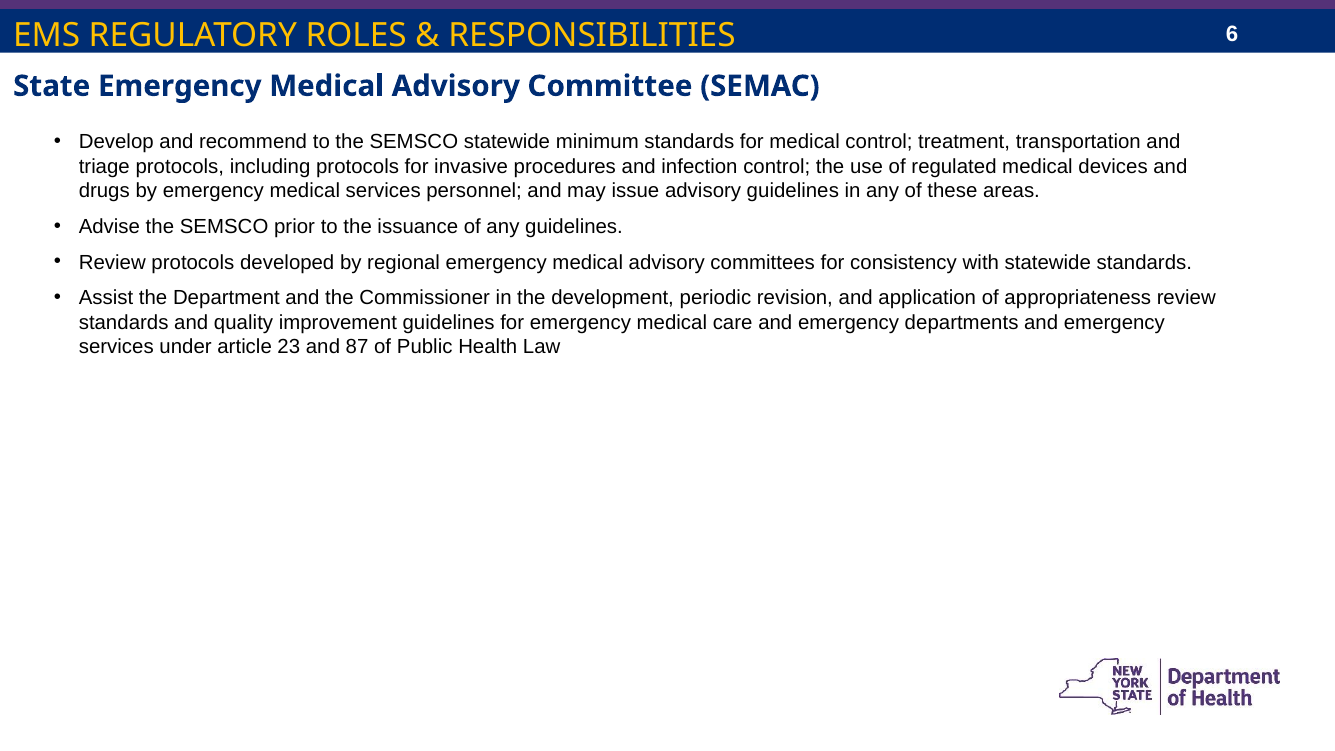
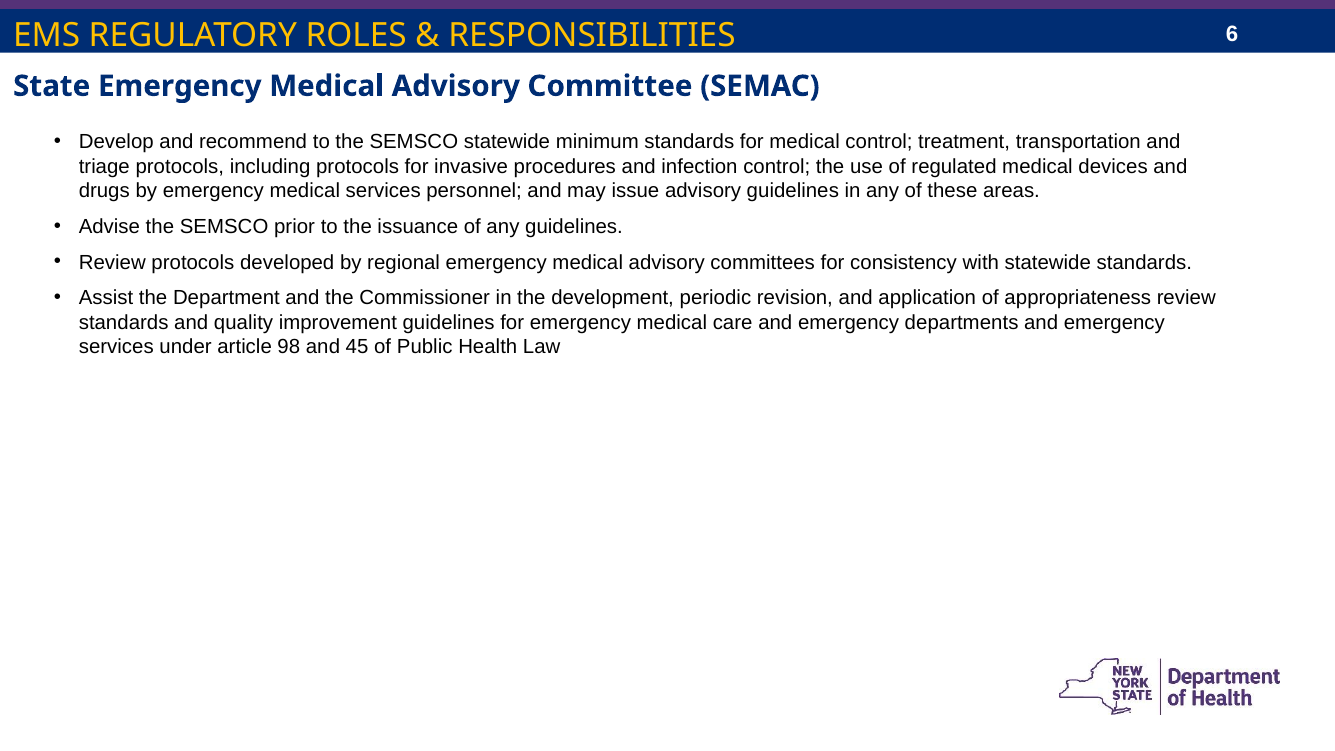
23: 23 -> 98
87: 87 -> 45
